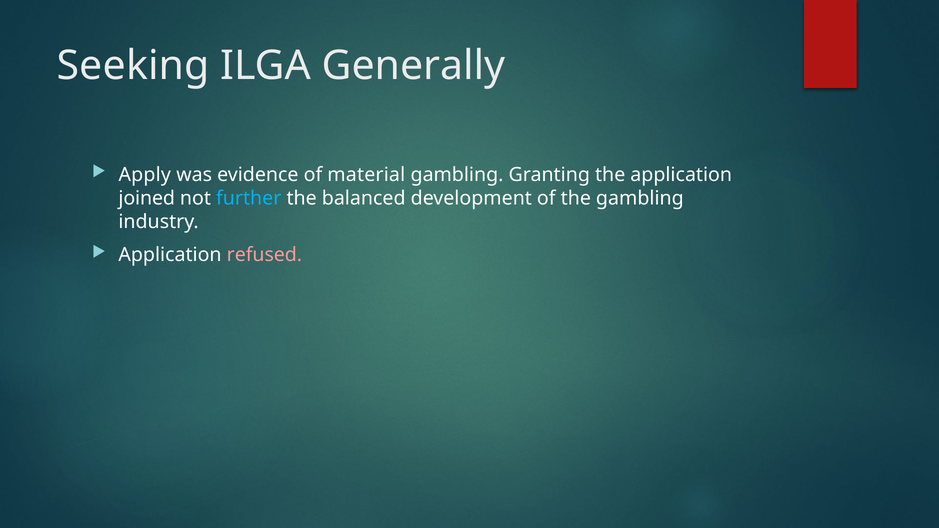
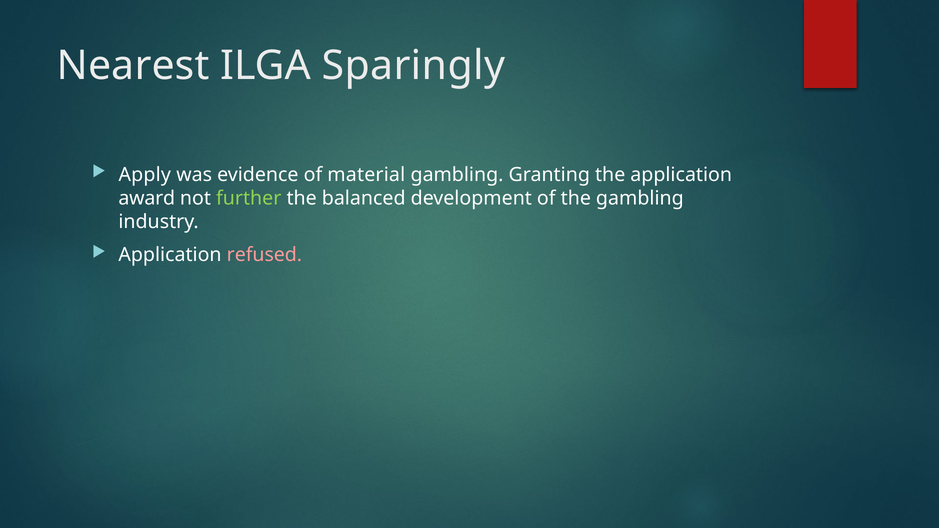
Seeking: Seeking -> Nearest
Generally: Generally -> Sparingly
joined: joined -> award
further colour: light blue -> light green
